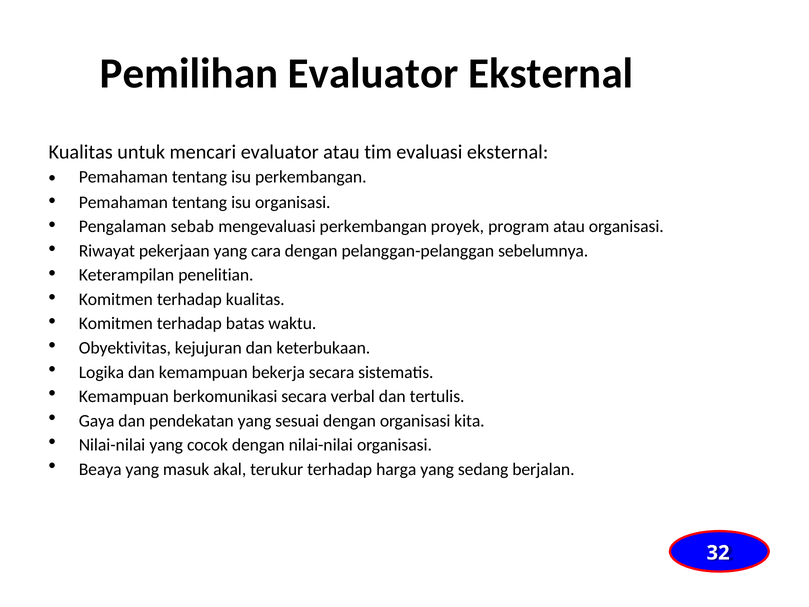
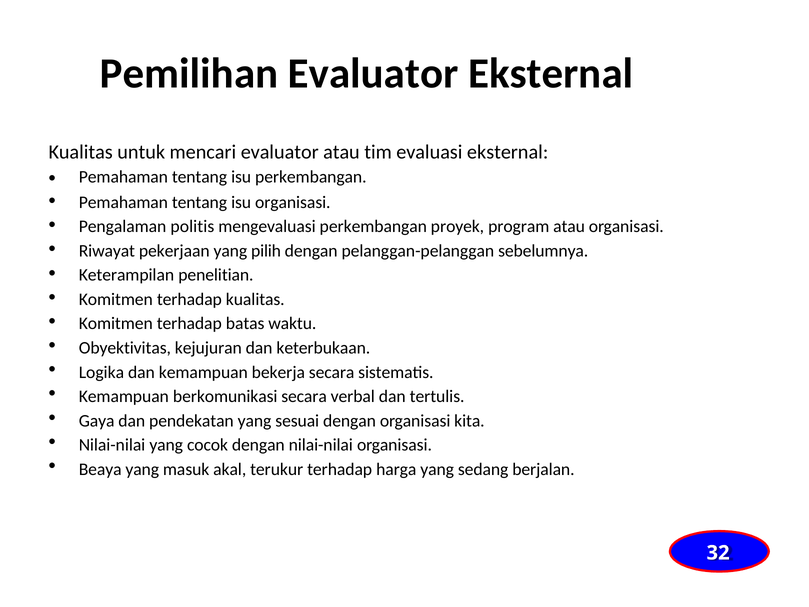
sebab: sebab -> politis
cara: cara -> pilih
